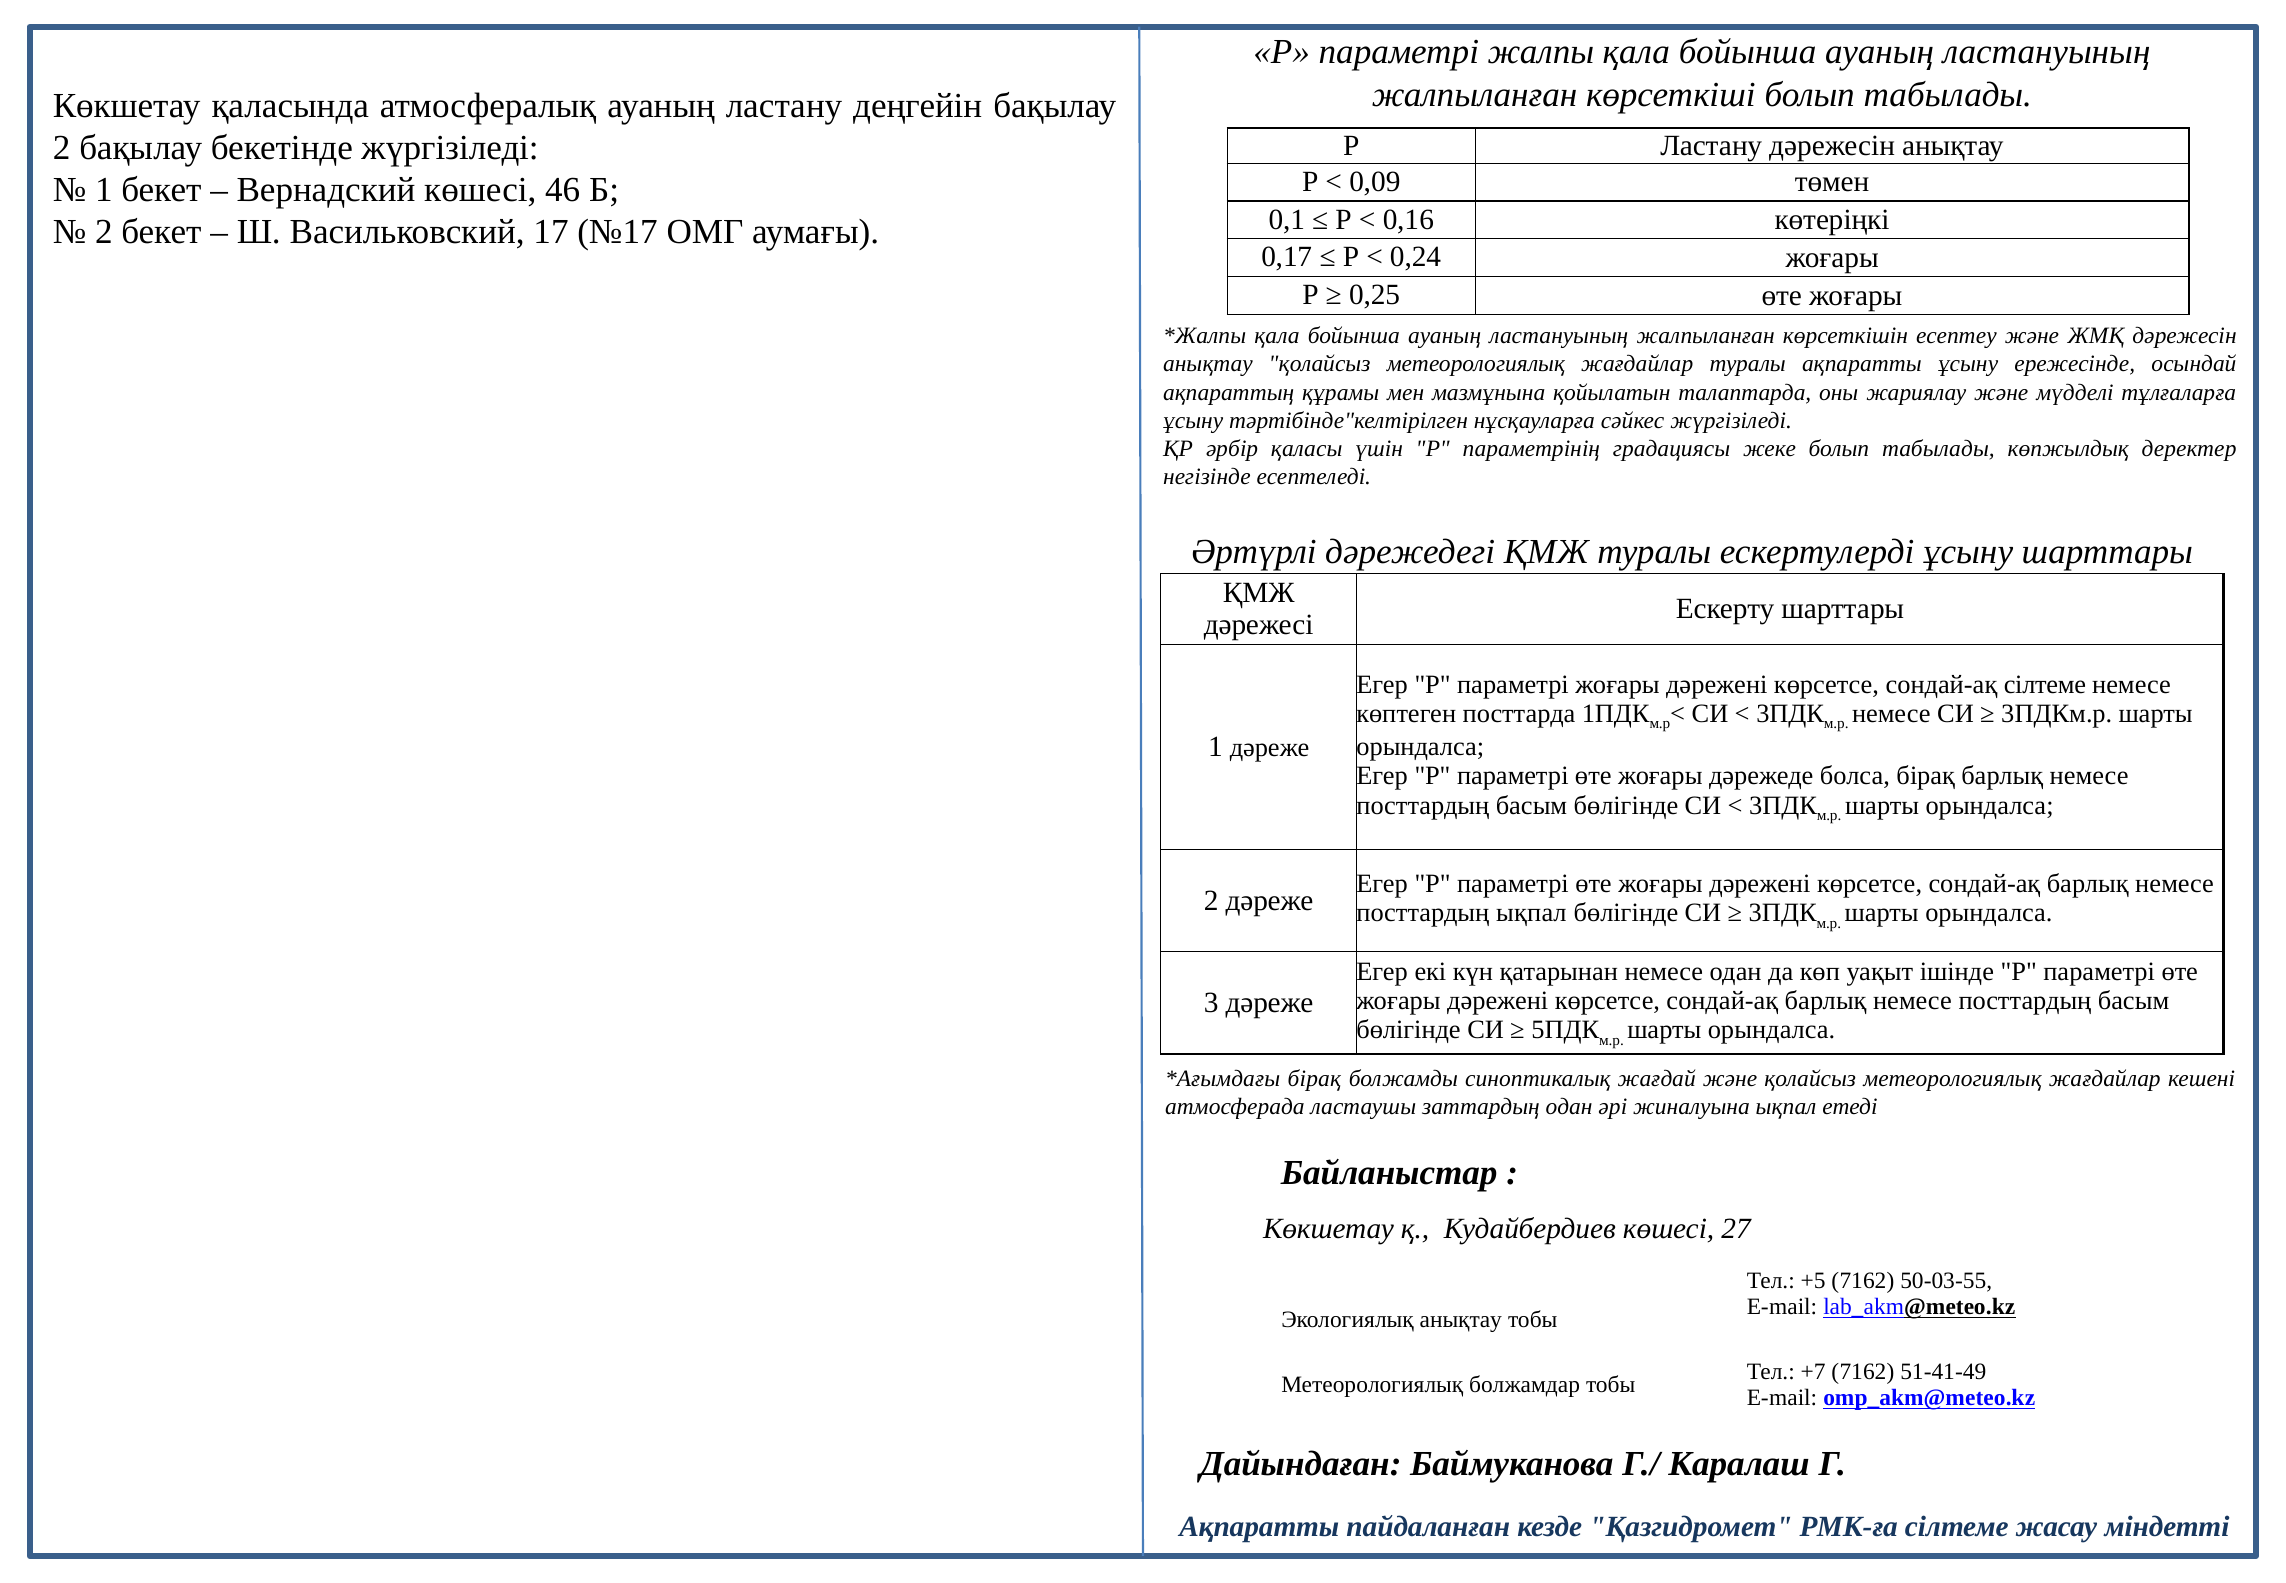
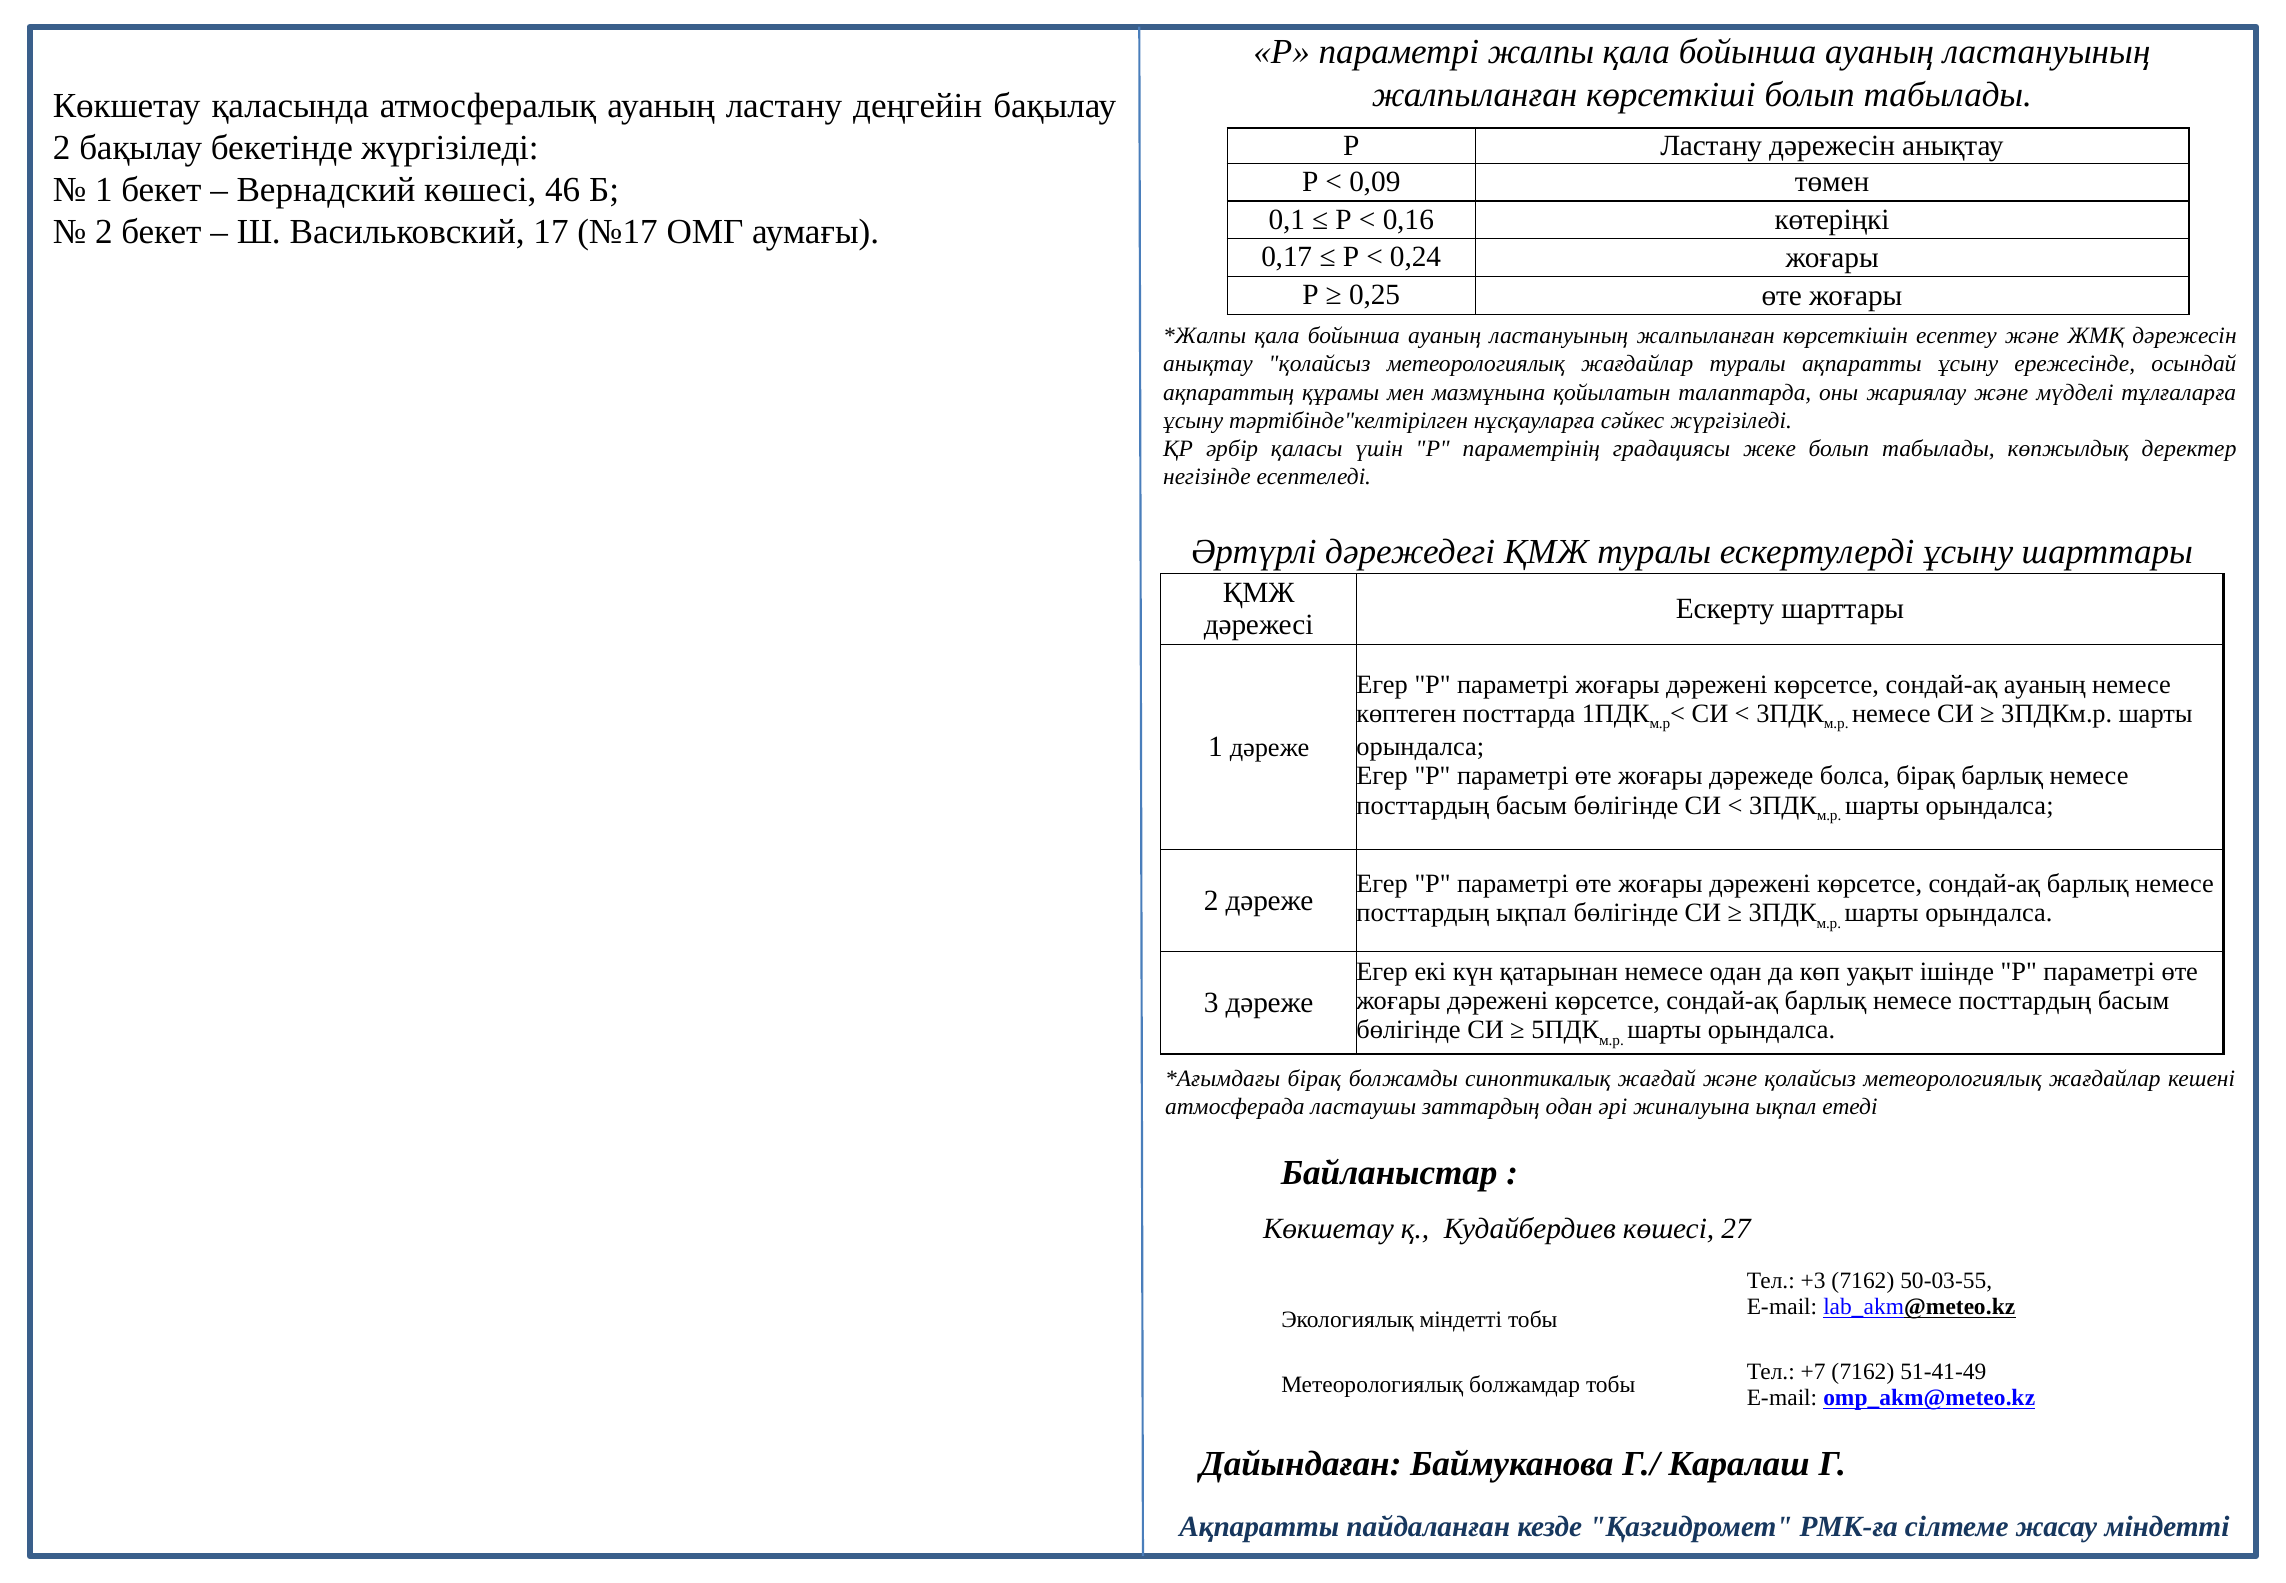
сондай-ақ сілтеме: сілтеме -> ауаның
+5: +5 -> +3
Экологиялық анықтау: анықтау -> міндетті
